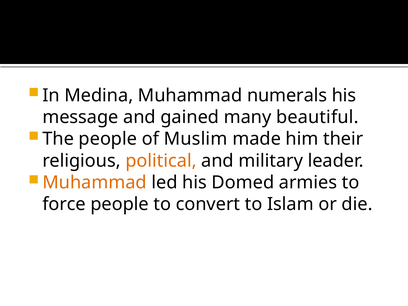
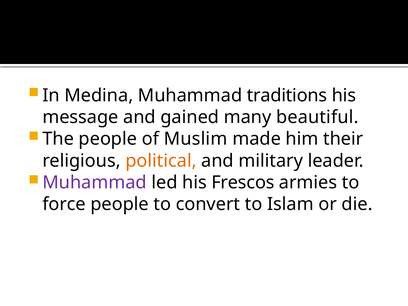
numerals: numerals -> traditions
Muhammad at (95, 182) colour: orange -> purple
Domed: Domed -> Frescos
